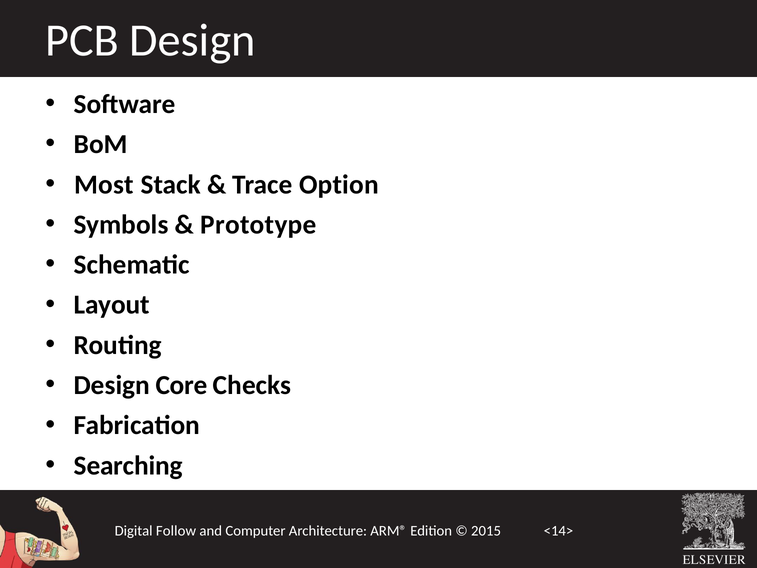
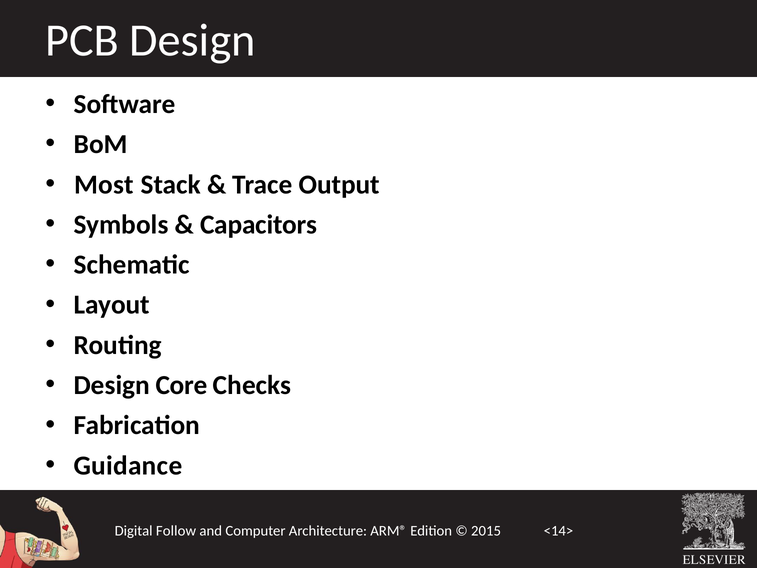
Option: Option -> Output
Prototype: Prototype -> Capacitors
Searching: Searching -> Guidance
